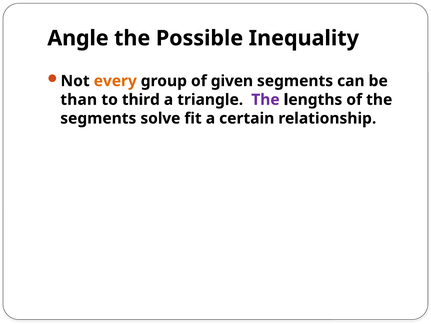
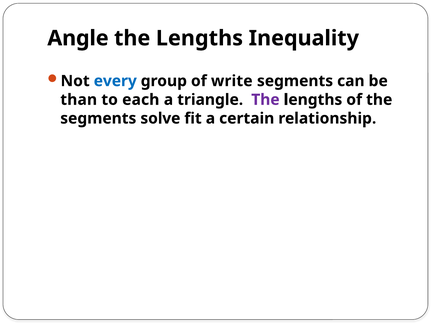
Possible at (200, 38): Possible -> Lengths
every colour: orange -> blue
given: given -> write
third: third -> each
